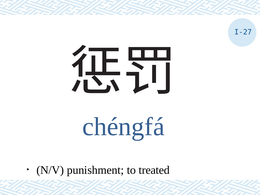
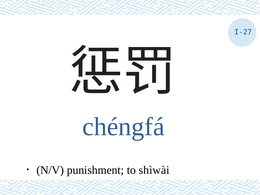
treated: treated -> shìwài
